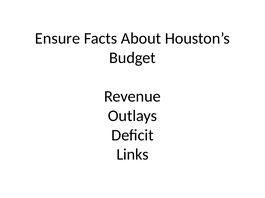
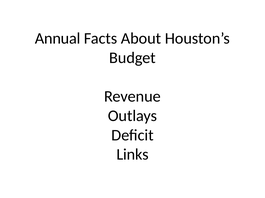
Ensure: Ensure -> Annual
